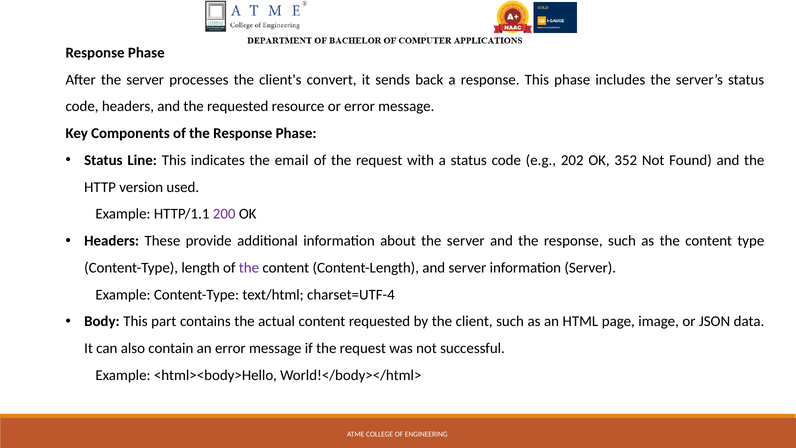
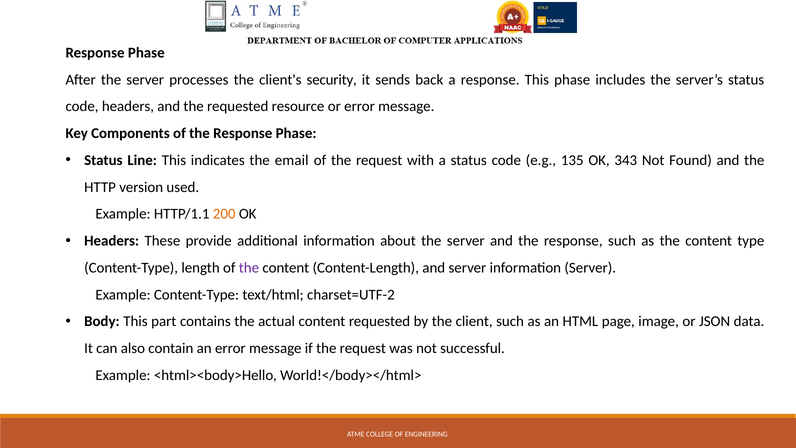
convert: convert -> security
202: 202 -> 135
352: 352 -> 343
200 colour: purple -> orange
charset=UTF-4: charset=UTF-4 -> charset=UTF-2
